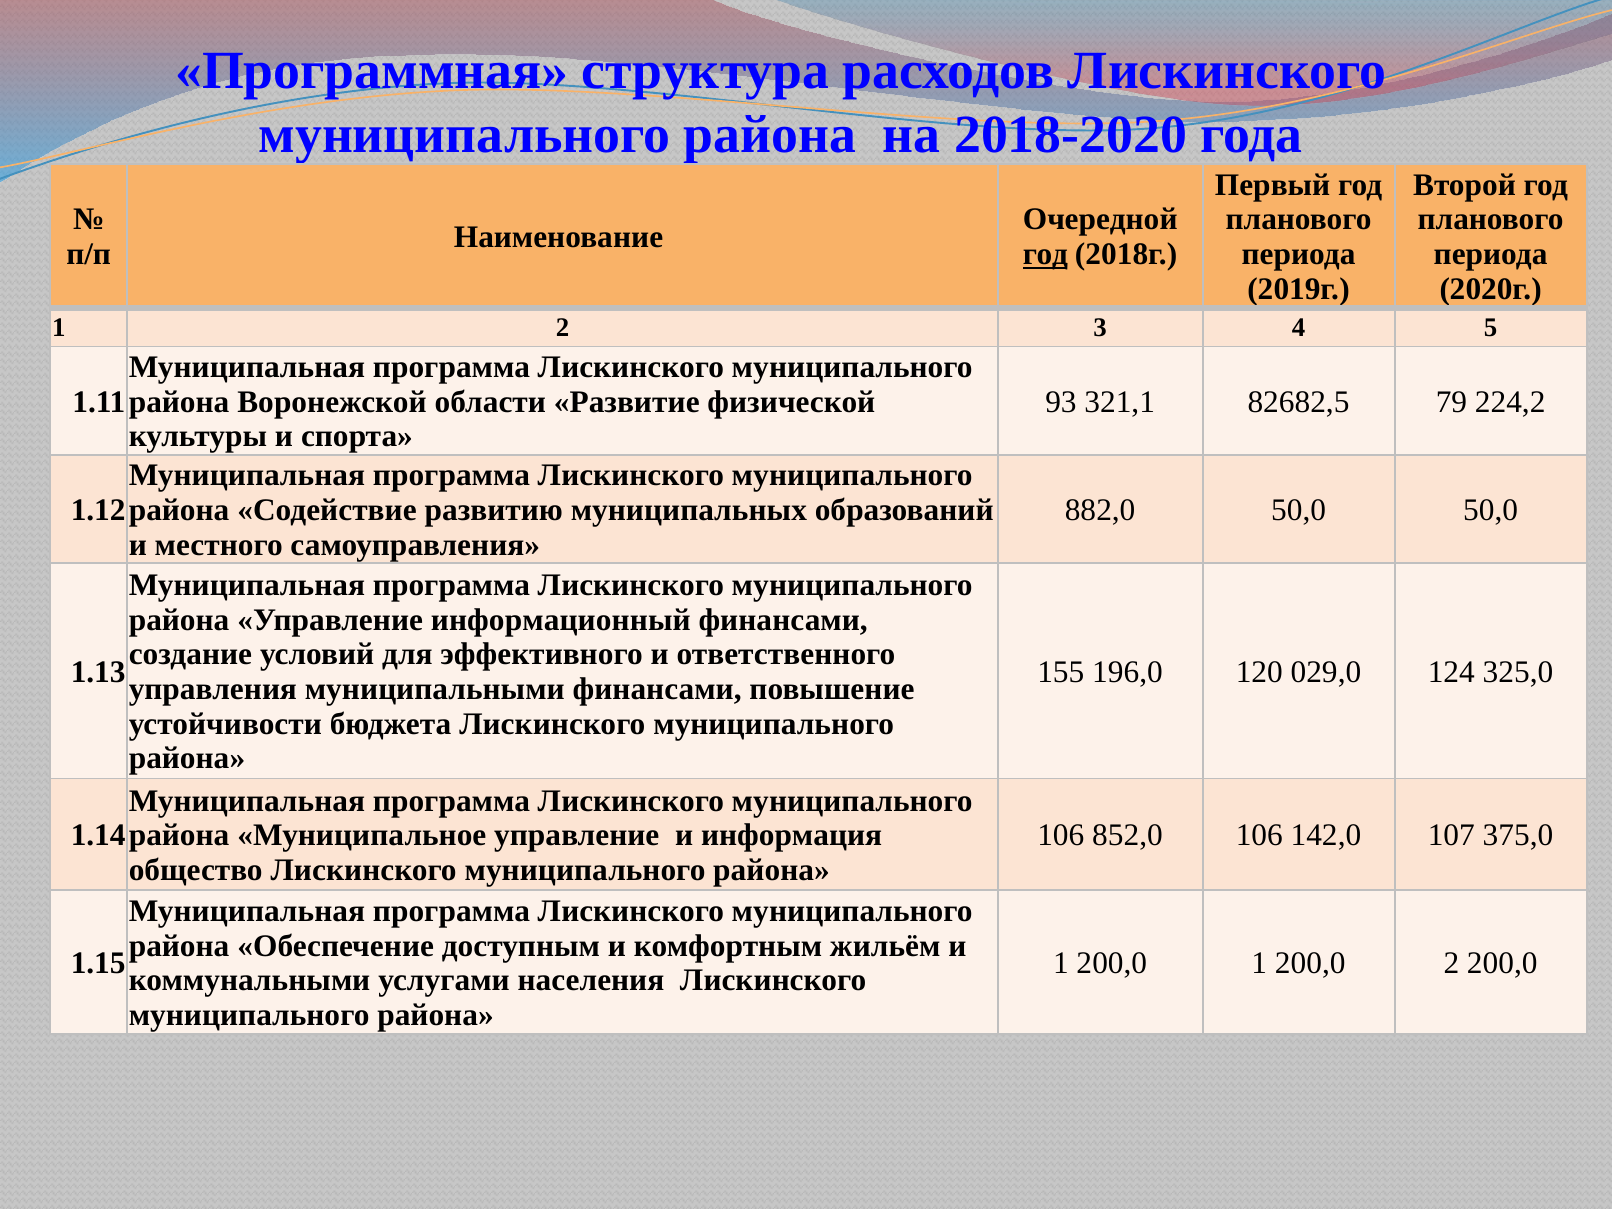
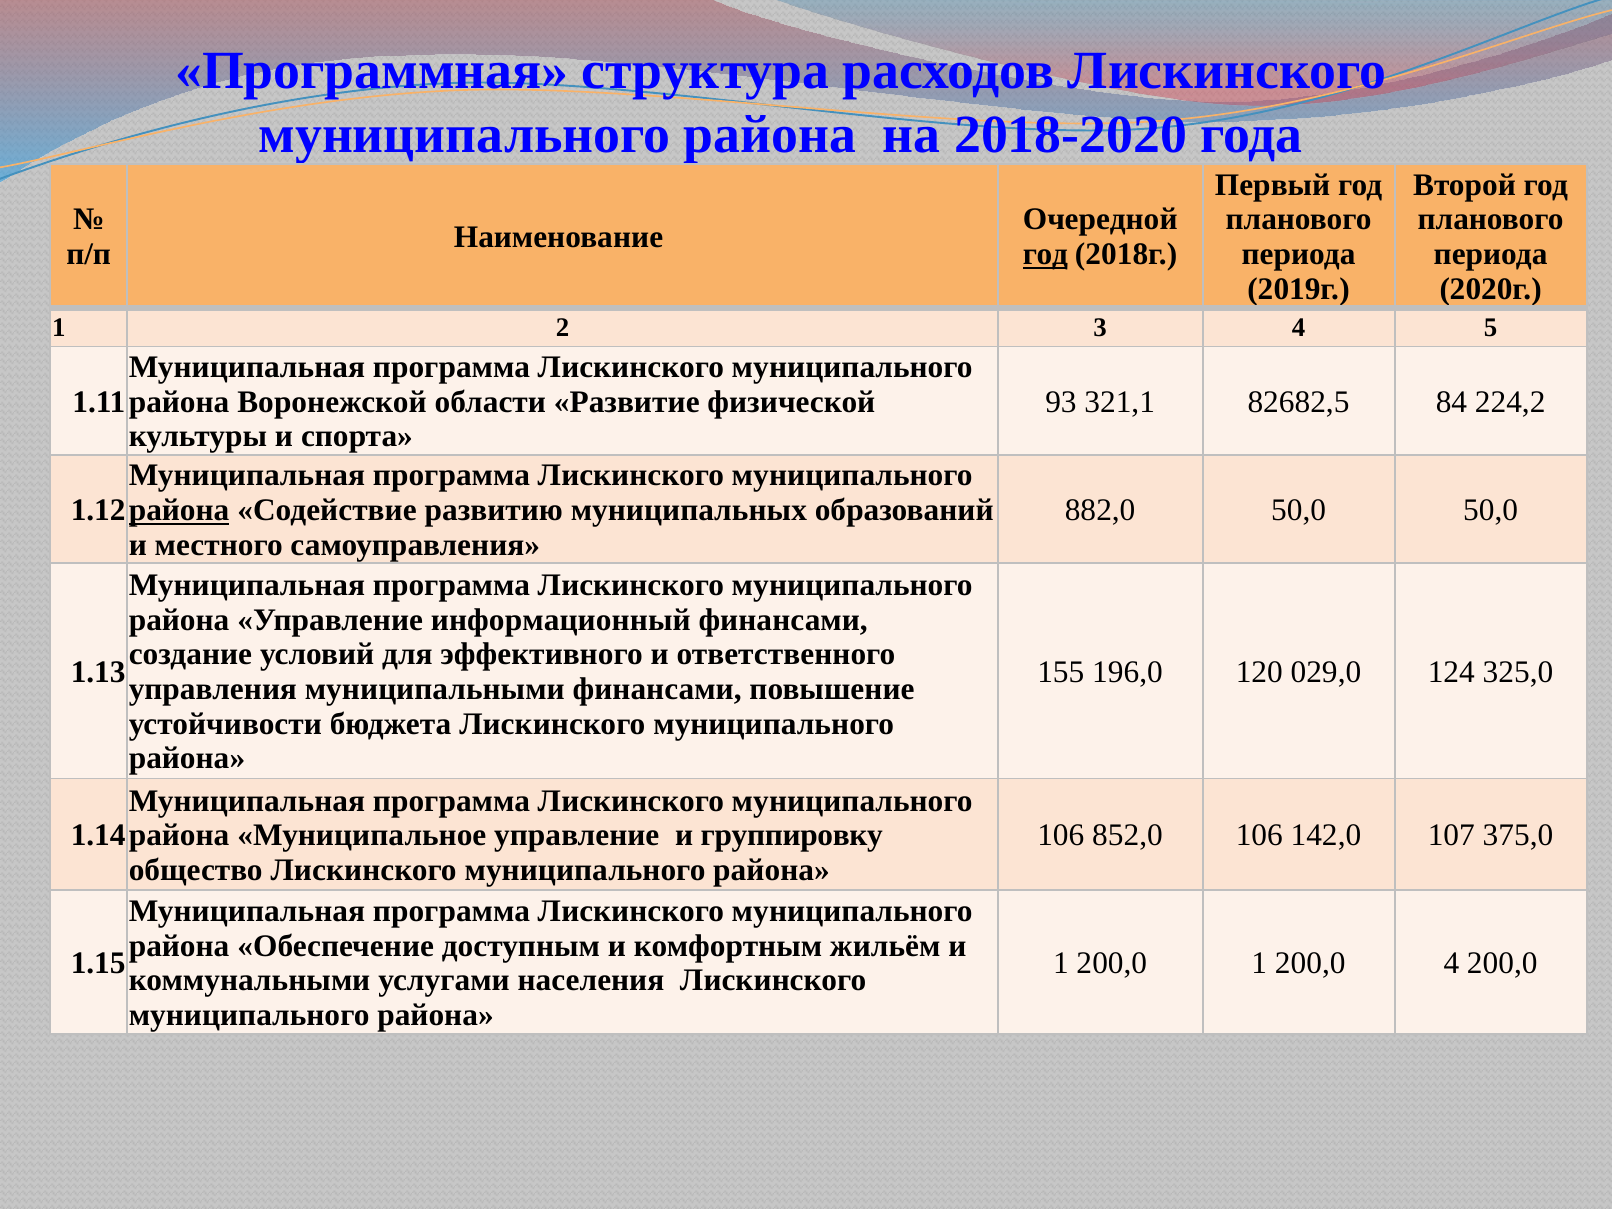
79: 79 -> 84
района at (179, 510) underline: none -> present
информация: информация -> группировку
200,0 2: 2 -> 4
